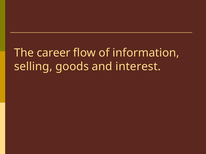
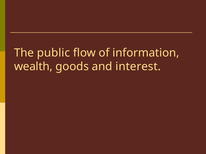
career: career -> public
selling: selling -> wealth
